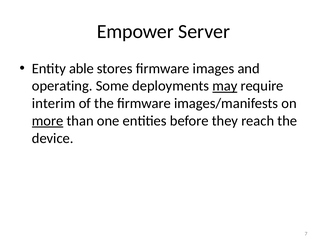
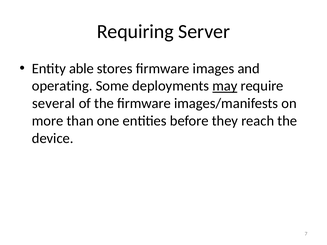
Empower: Empower -> Requiring
interim: interim -> several
more underline: present -> none
